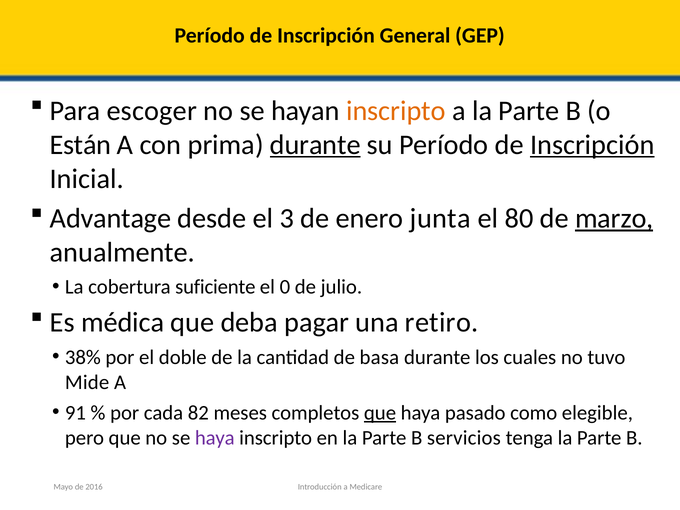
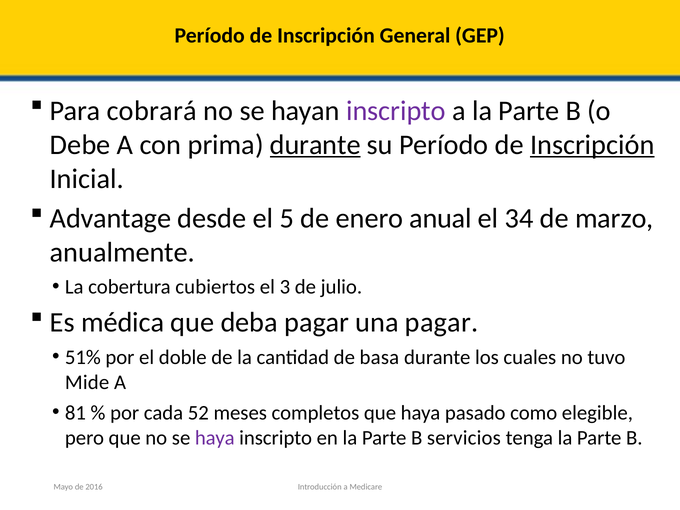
escoger: escoger -> cobrará
inscripto at (396, 111) colour: orange -> purple
Están: Están -> Debe
3: 3 -> 5
junta: junta -> anual
80: 80 -> 34
marzo underline: present -> none
suficiente: suficiente -> cubiertos
0: 0 -> 3
una retiro: retiro -> pagar
38%: 38% -> 51%
91: 91 -> 81
82: 82 -> 52
que at (380, 413) underline: present -> none
